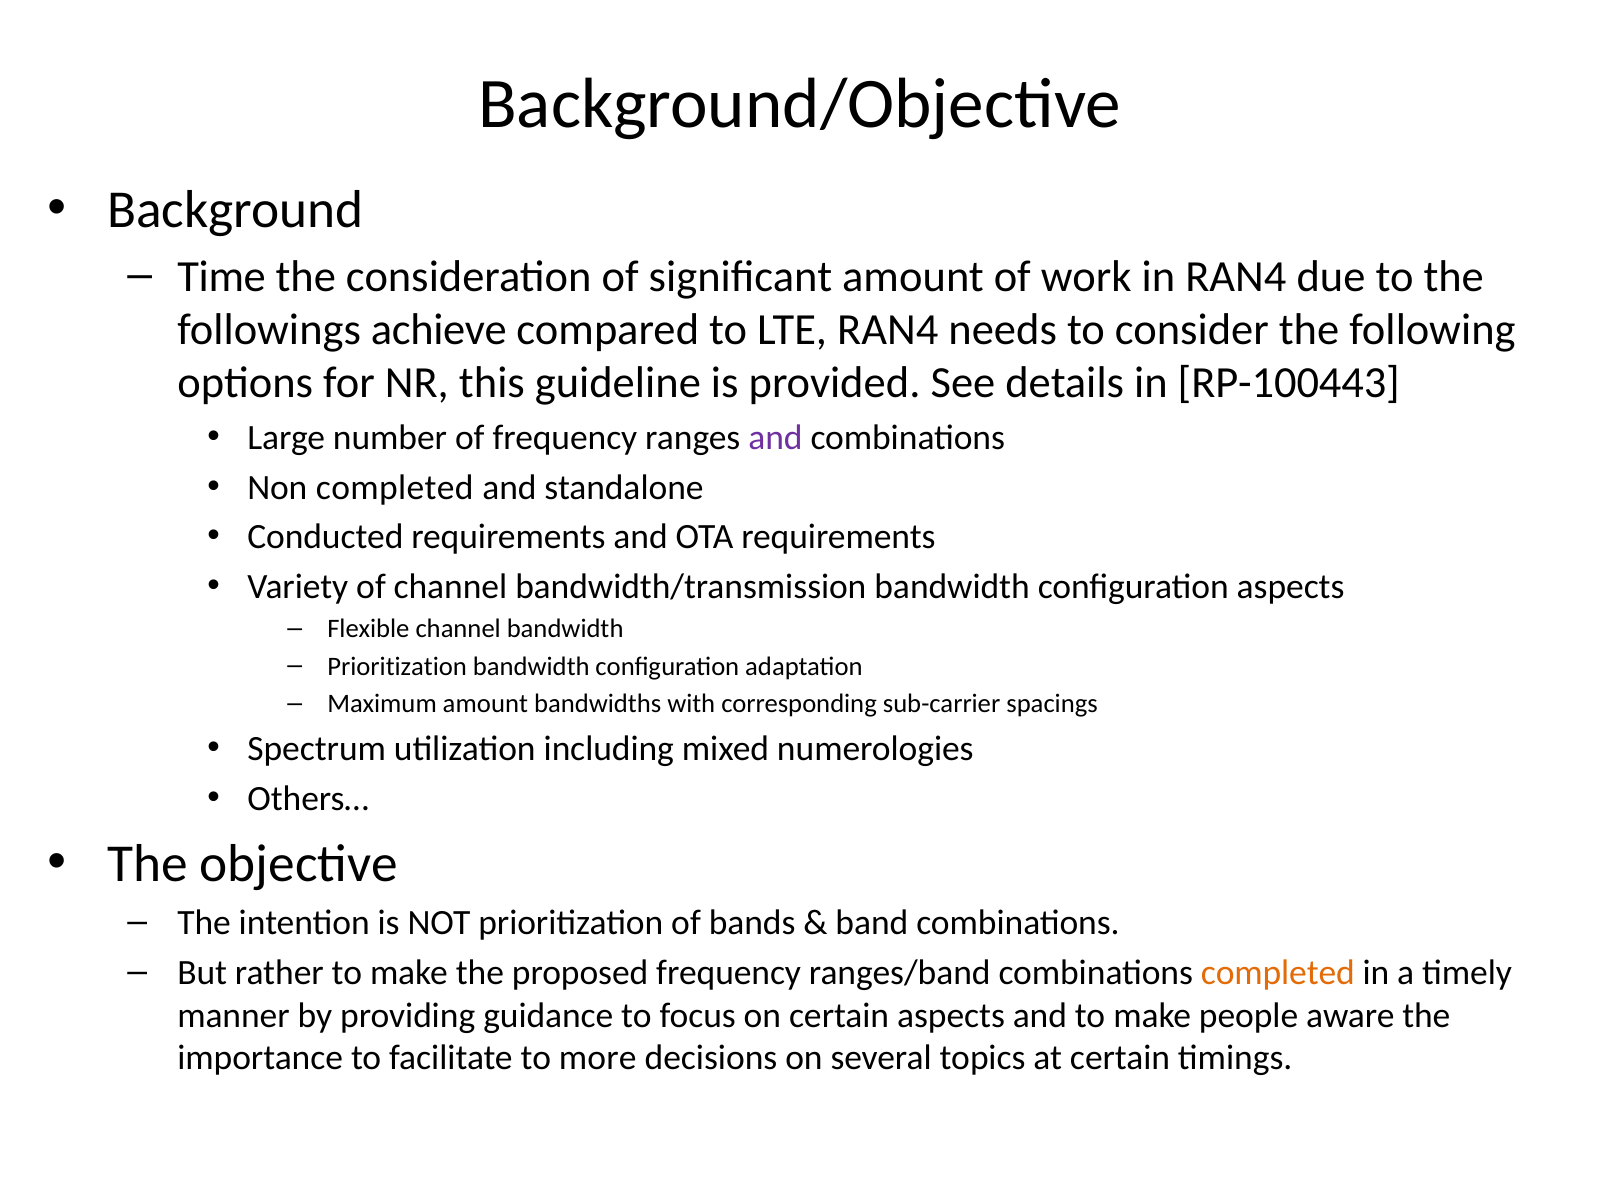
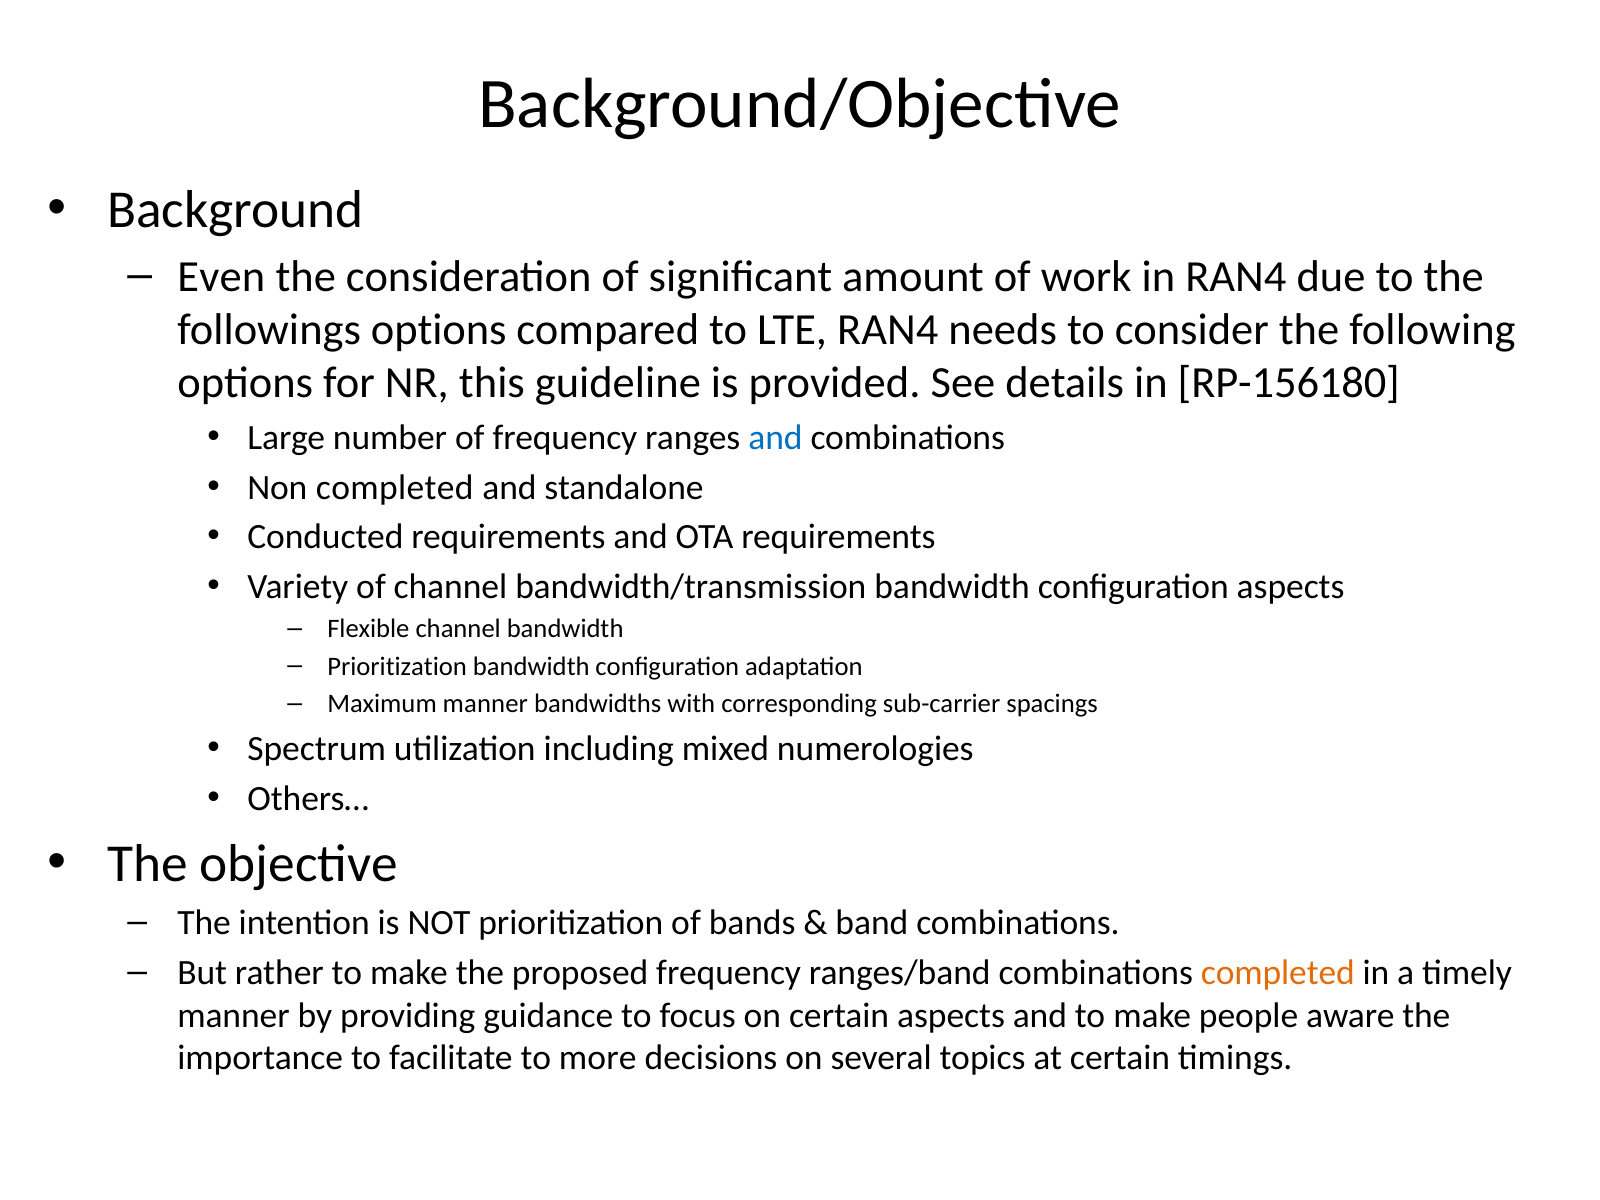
Time: Time -> Even
followings achieve: achieve -> options
RP-100443: RP-100443 -> RP-156180
and at (775, 438) colour: purple -> blue
Maximum amount: amount -> manner
